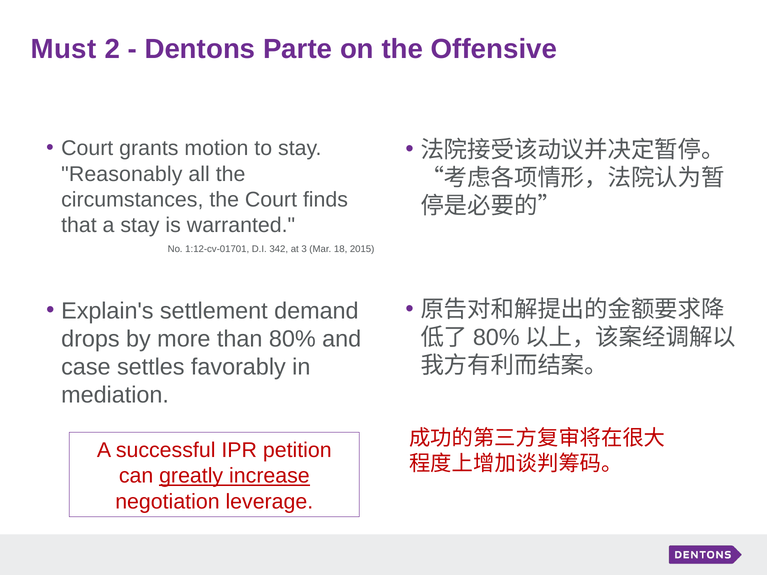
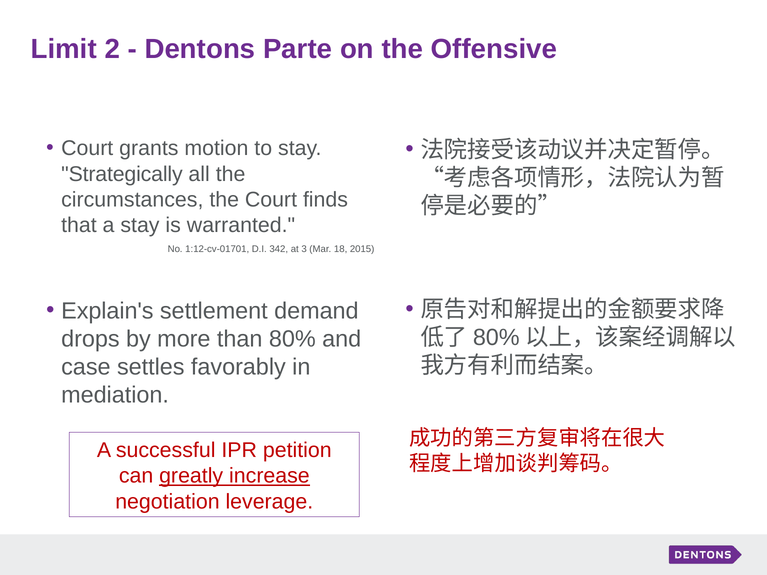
Must: Must -> Limit
Reasonably: Reasonably -> Strategically
